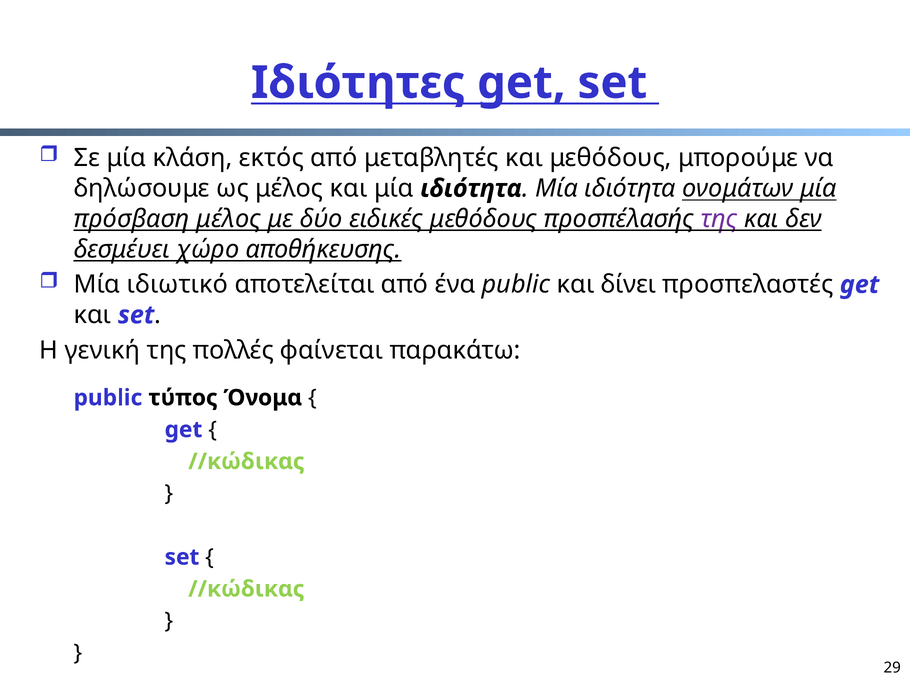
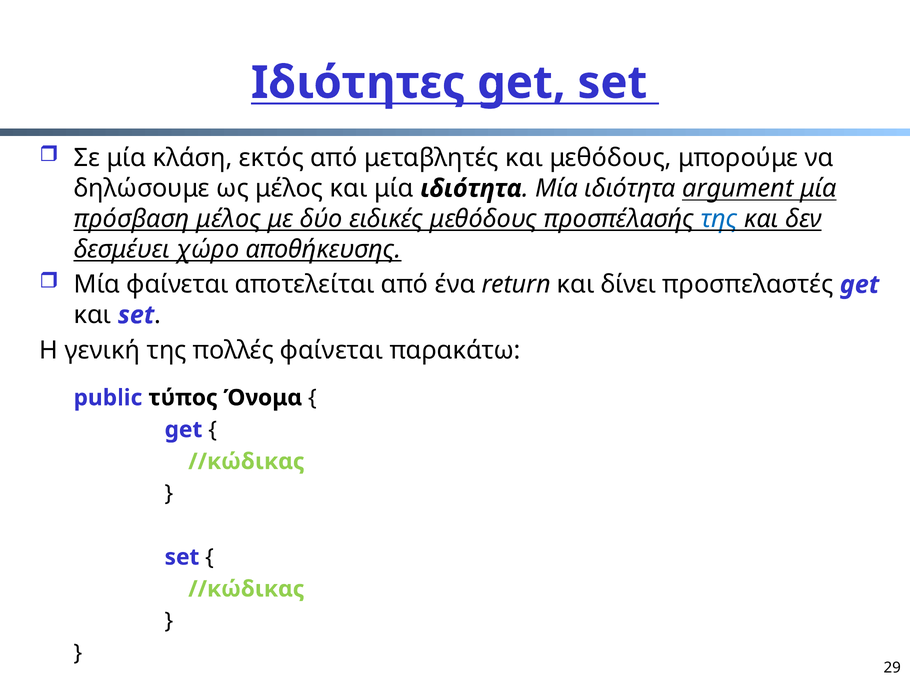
ονομάτων: ονομάτων -> argument
της at (719, 219) colour: purple -> blue
Μία ιδιωτικό: ιδιωτικό -> φαίνεται
ένα public: public -> return
